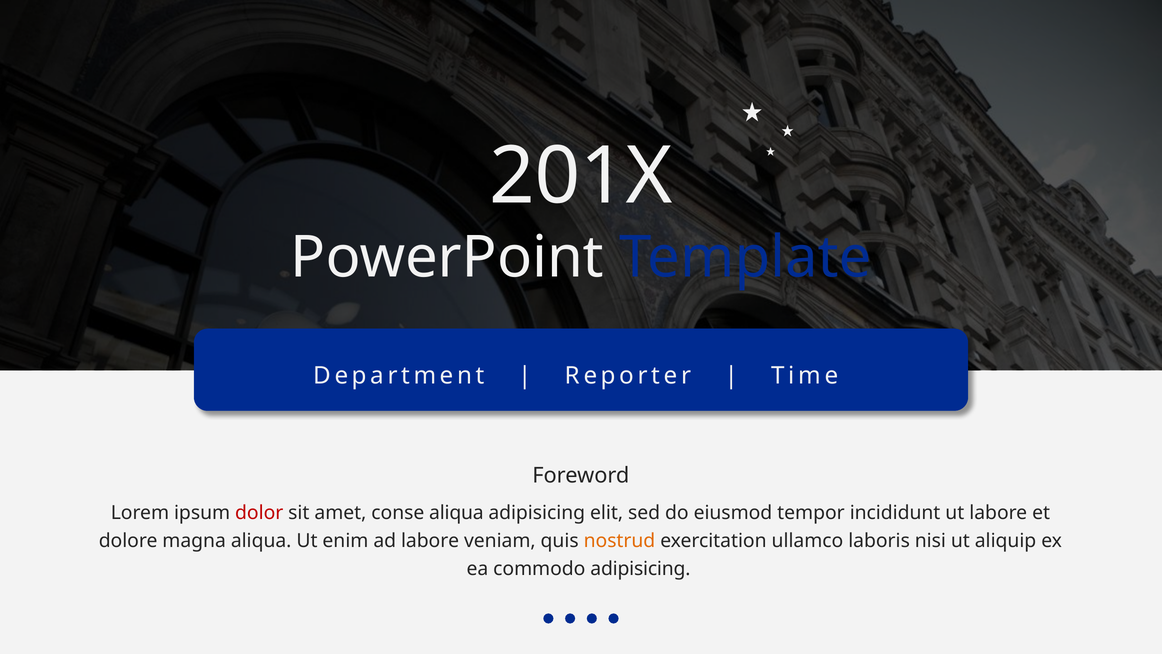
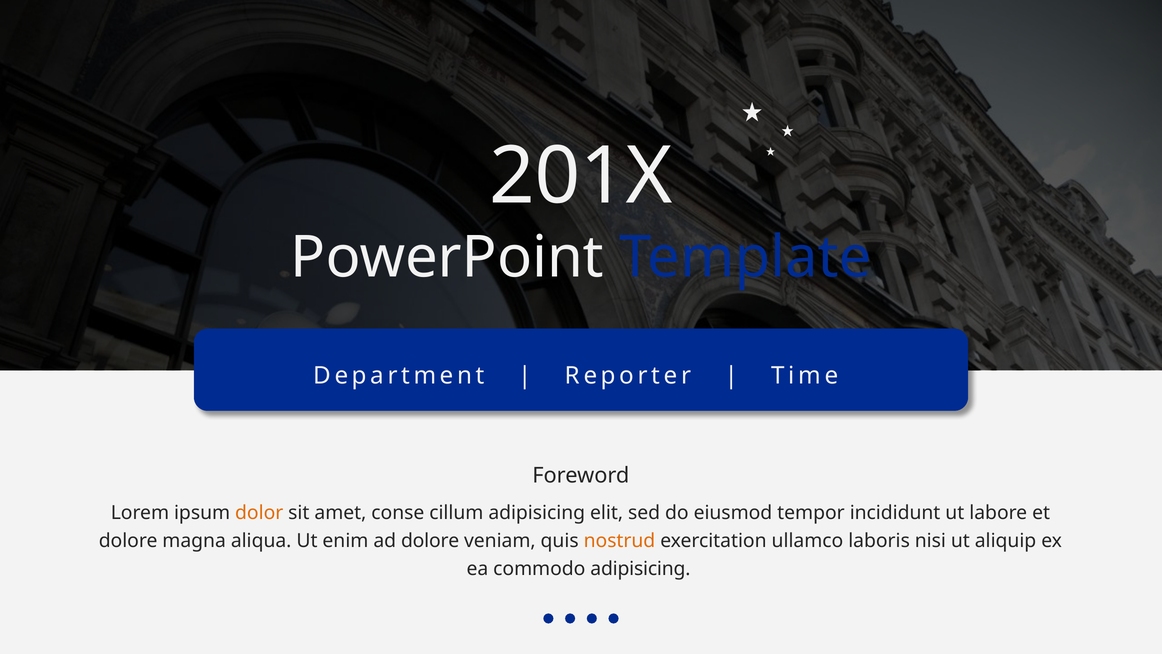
dolor colour: red -> orange
conse aliqua: aliqua -> cillum
ad labore: labore -> dolore
